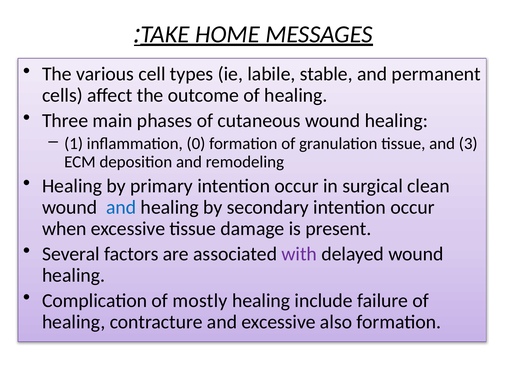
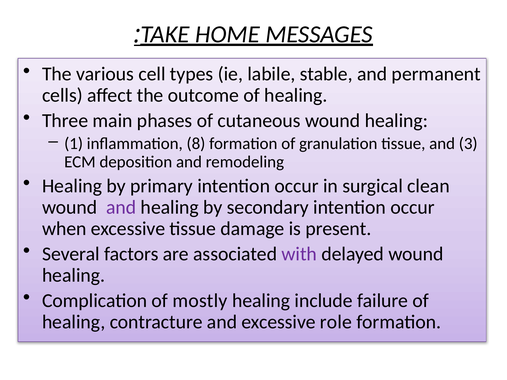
0: 0 -> 8
and at (121, 207) colour: blue -> purple
also: also -> role
